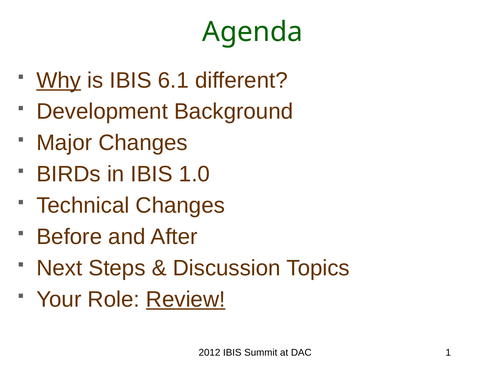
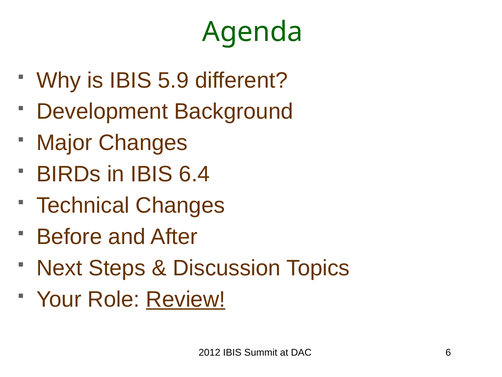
Why underline: present -> none
6.1: 6.1 -> 5.9
1.0: 1.0 -> 6.4
1: 1 -> 6
